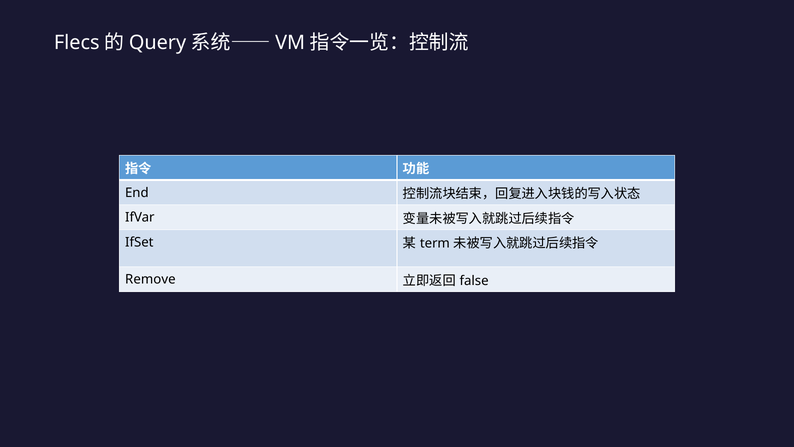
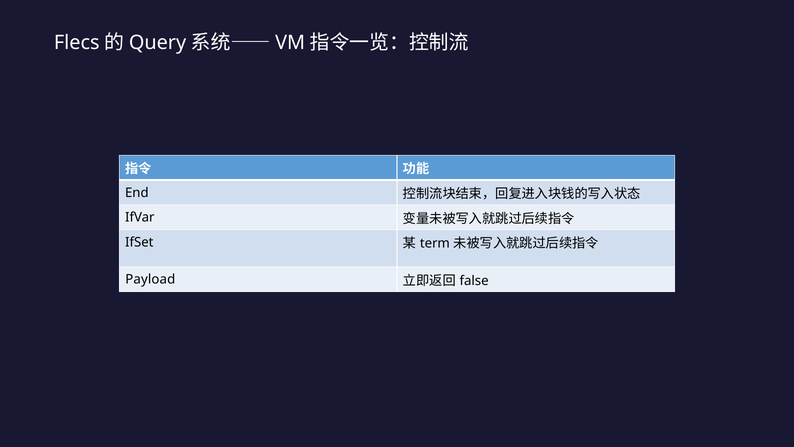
Remove: Remove -> Payload
